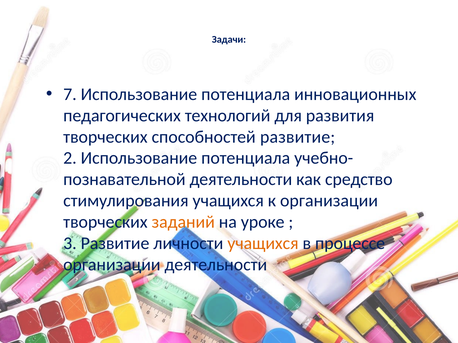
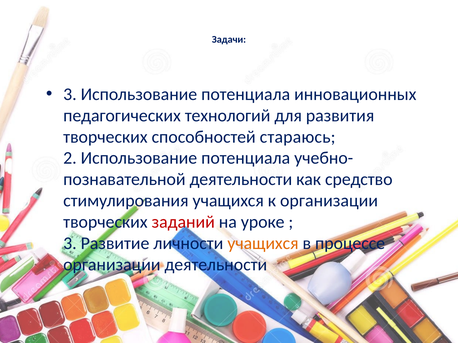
7 at (70, 94): 7 -> 3
способностей развитие: развитие -> стараюсь
заданий colour: orange -> red
